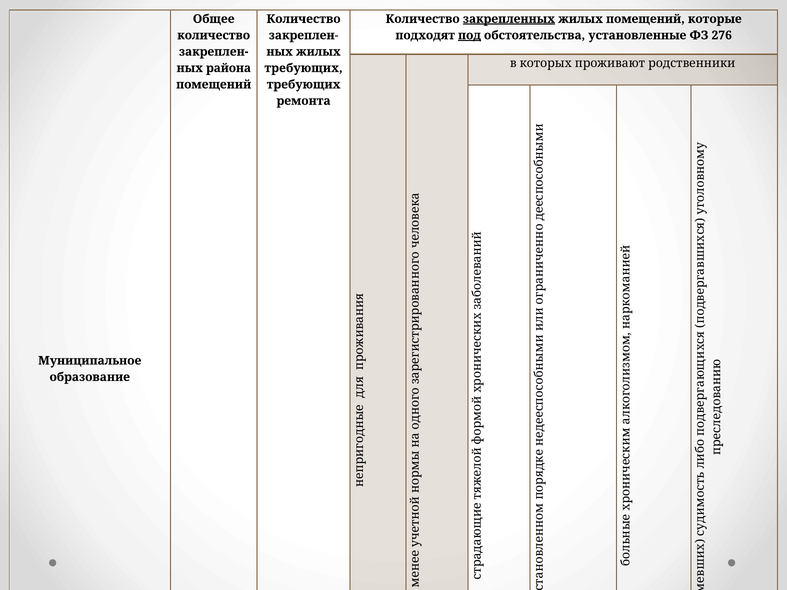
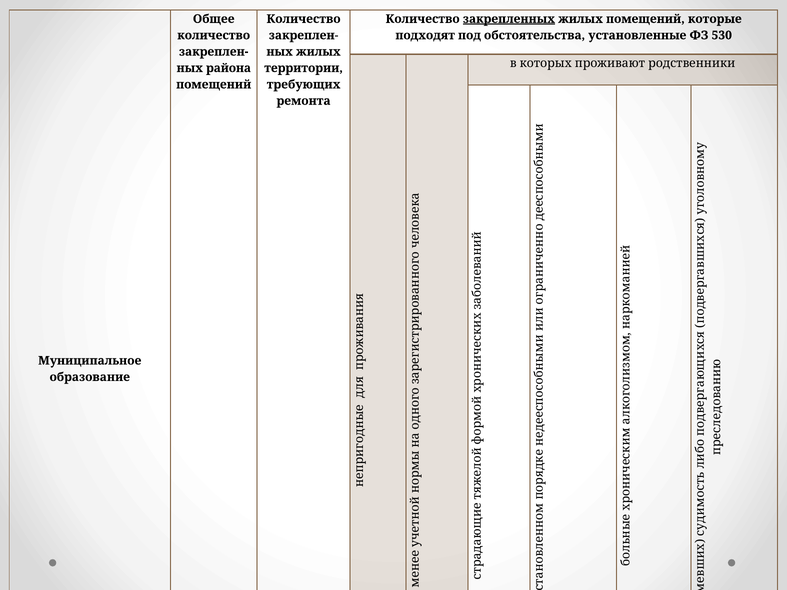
под underline: present -> none
276: 276 -> 530
требующих at (304, 68): требующих -> территории
